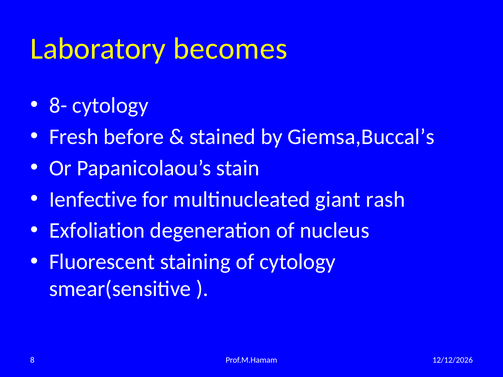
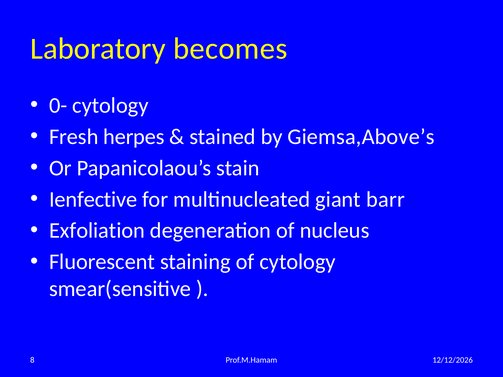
8-: 8- -> 0-
before: before -> herpes
Giemsa,Buccal’s: Giemsa,Buccal’s -> Giemsa,Above’s
rash: rash -> barr
